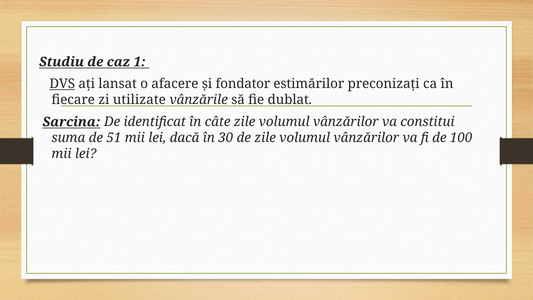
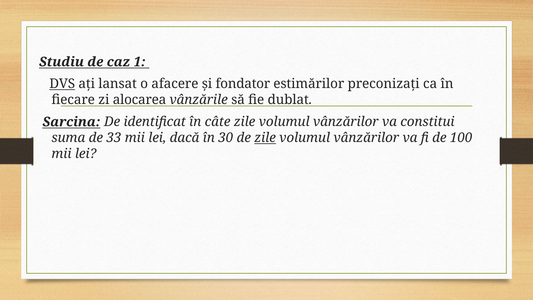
utilizate: utilizate -> alocarea
51: 51 -> 33
zile at (265, 138) underline: none -> present
